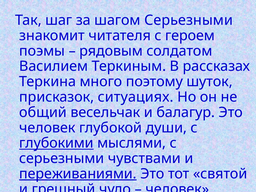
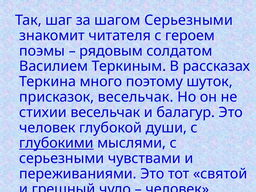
присказок ситуациях: ситуациях -> весельчак
общий: общий -> стихии
переживаниями underline: present -> none
